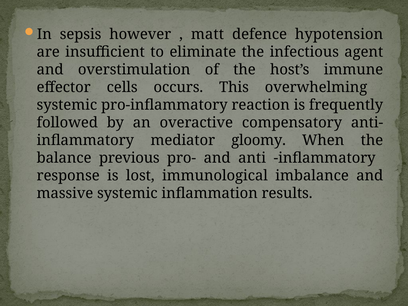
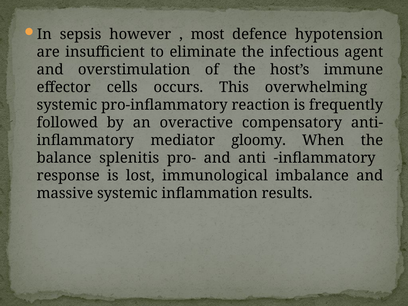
matt: matt -> most
previous: previous -> splenitis
